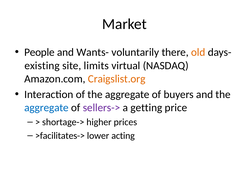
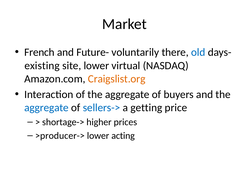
People: People -> French
Wants-: Wants- -> Future-
old colour: orange -> blue
site limits: limits -> lower
sellers-> colour: purple -> blue
>facilitates->: >facilitates-> -> >producer->
